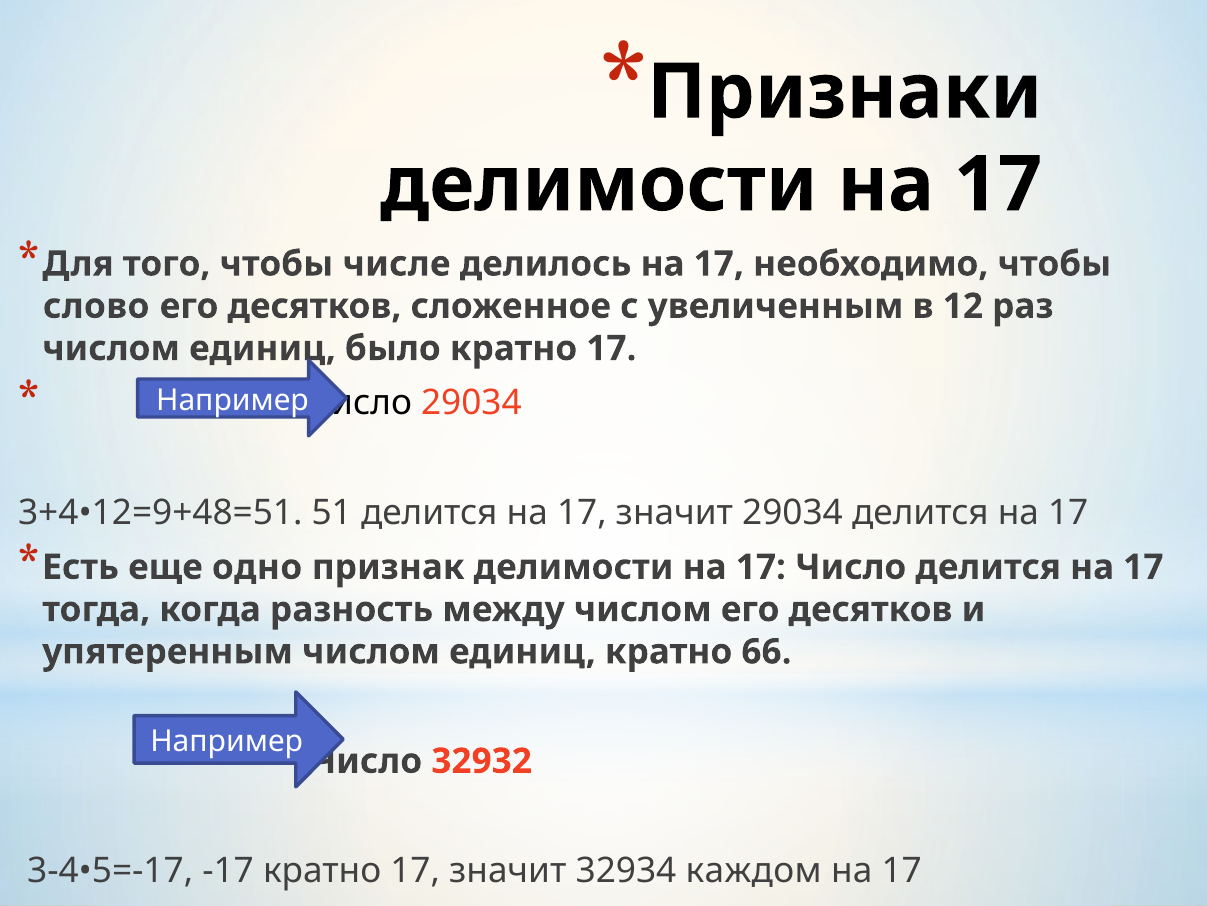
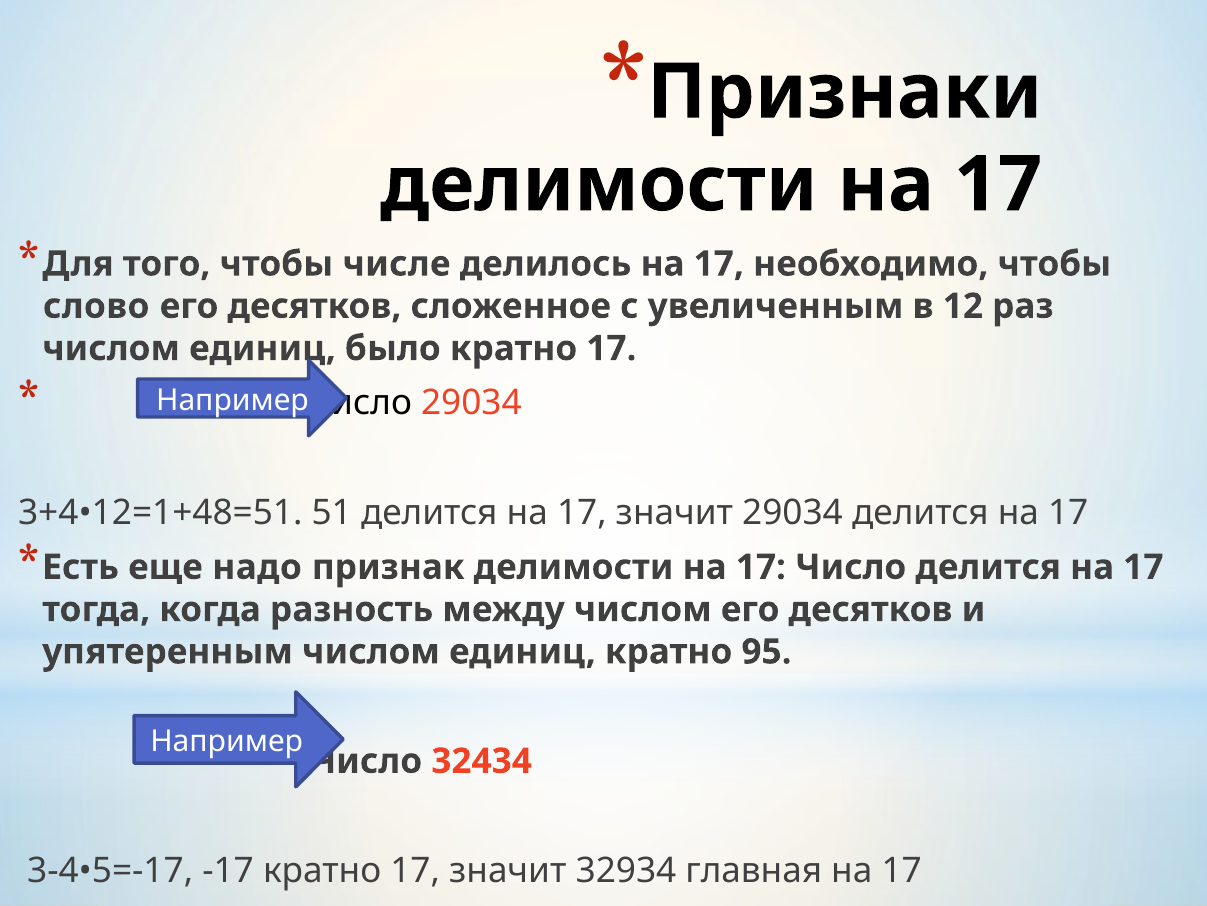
3+4•12=9+48=51: 3+4•12=9+48=51 -> 3+4•12=1+48=51
одно: одно -> надо
66: 66 -> 95
32932: 32932 -> 32434
каждом: каждом -> главная
